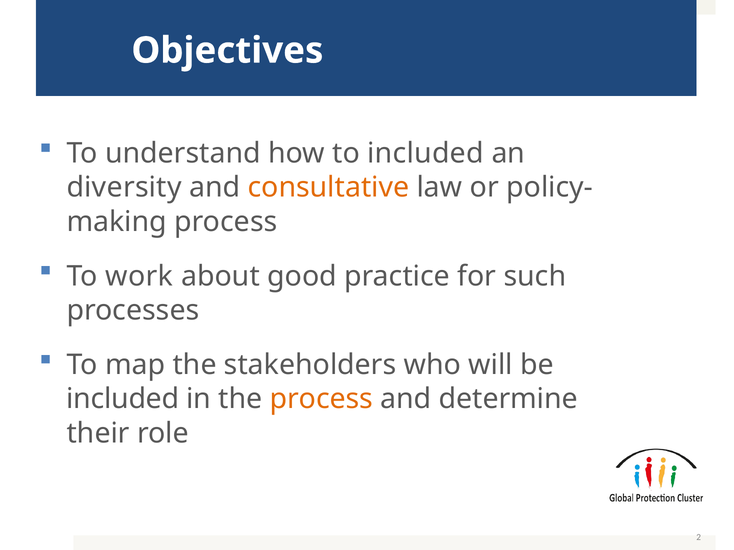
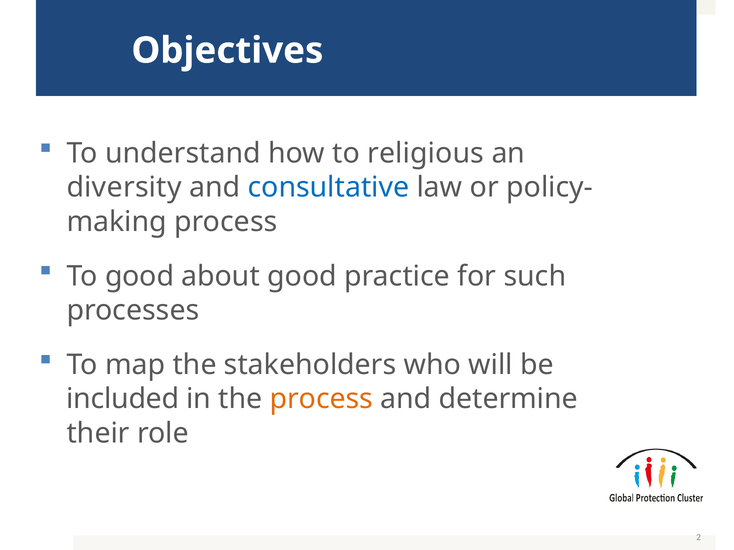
to included: included -> religious
consultative colour: orange -> blue
To work: work -> good
